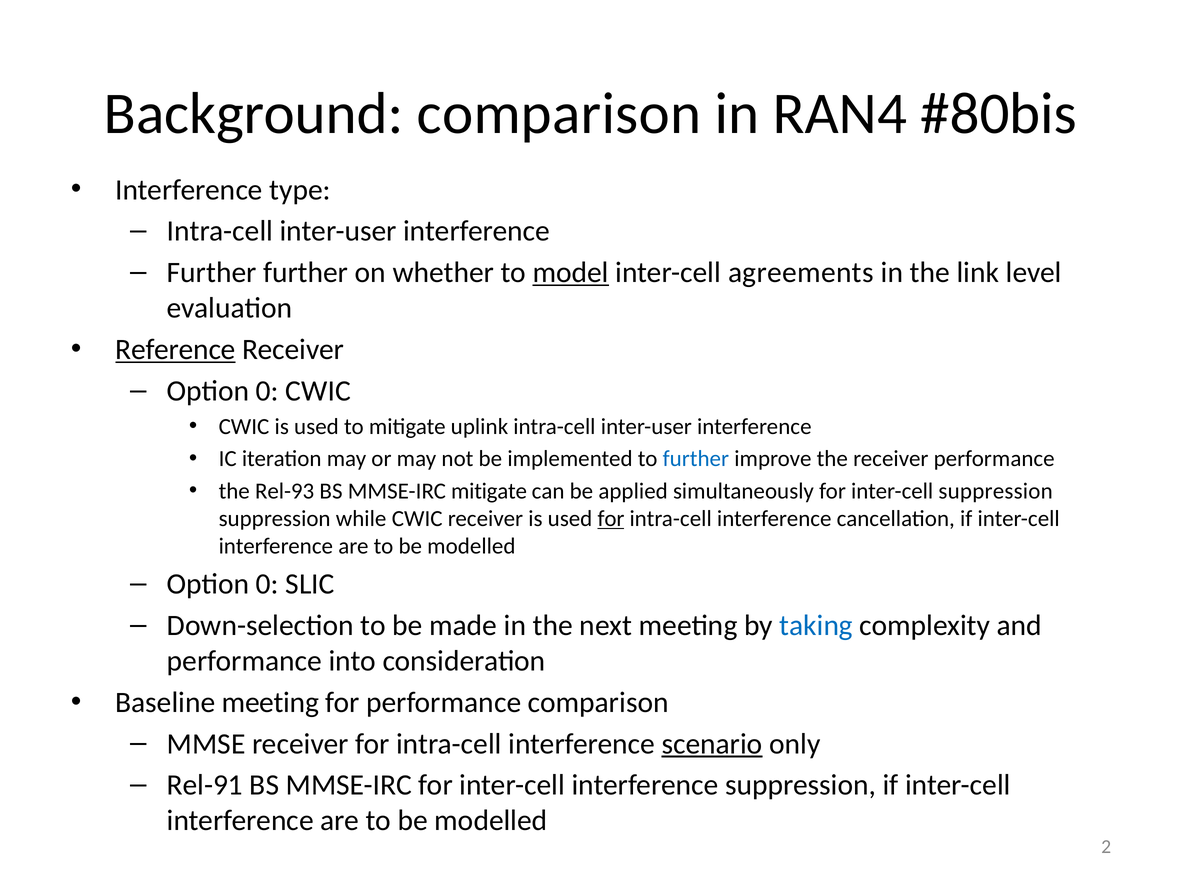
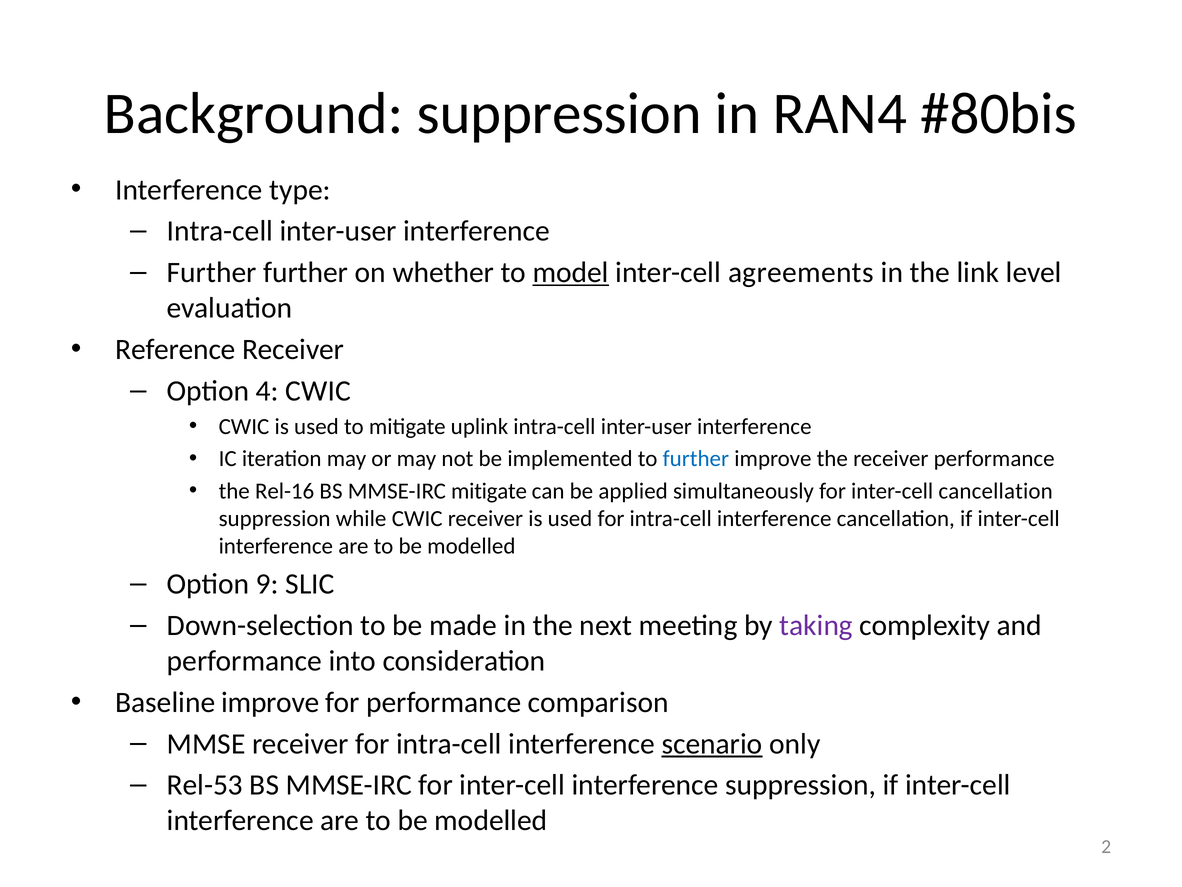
Background comparison: comparison -> suppression
Reference underline: present -> none
0 at (267, 391): 0 -> 4
Rel-93: Rel-93 -> Rel-16
inter-cell suppression: suppression -> cancellation
for at (611, 518) underline: present -> none
0 at (267, 584): 0 -> 9
taking colour: blue -> purple
Baseline meeting: meeting -> improve
Rel-91: Rel-91 -> Rel-53
